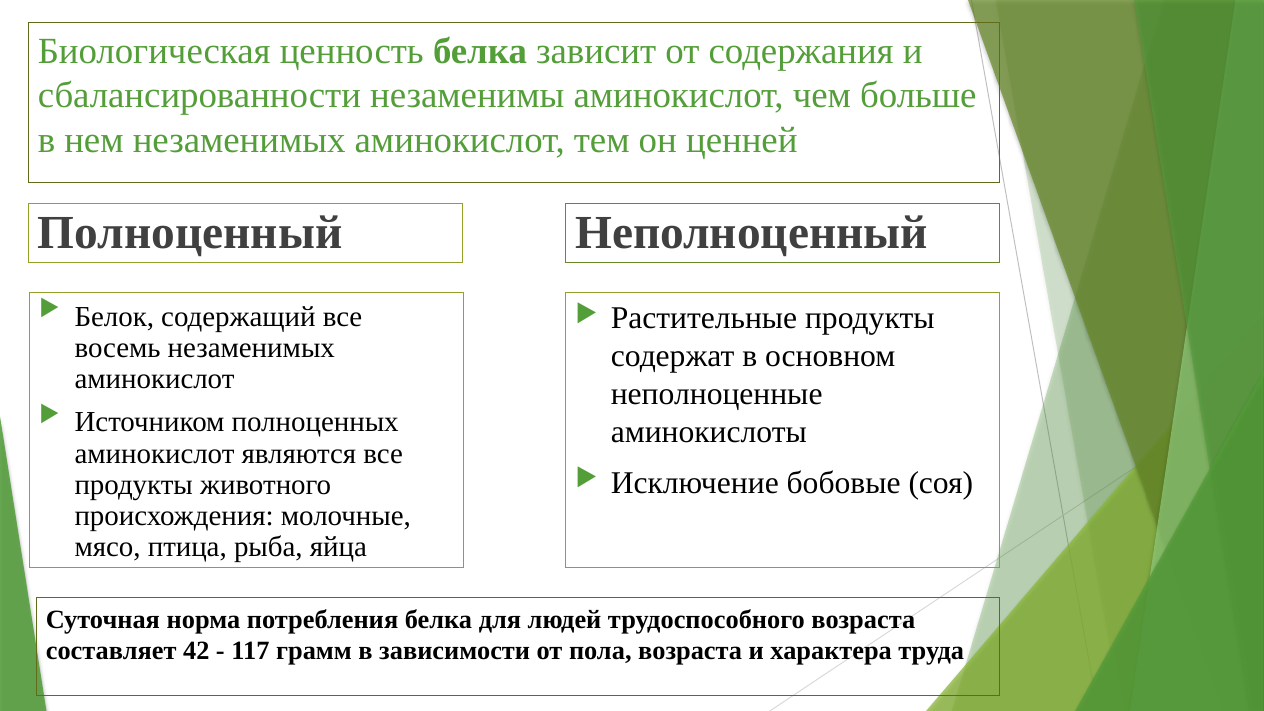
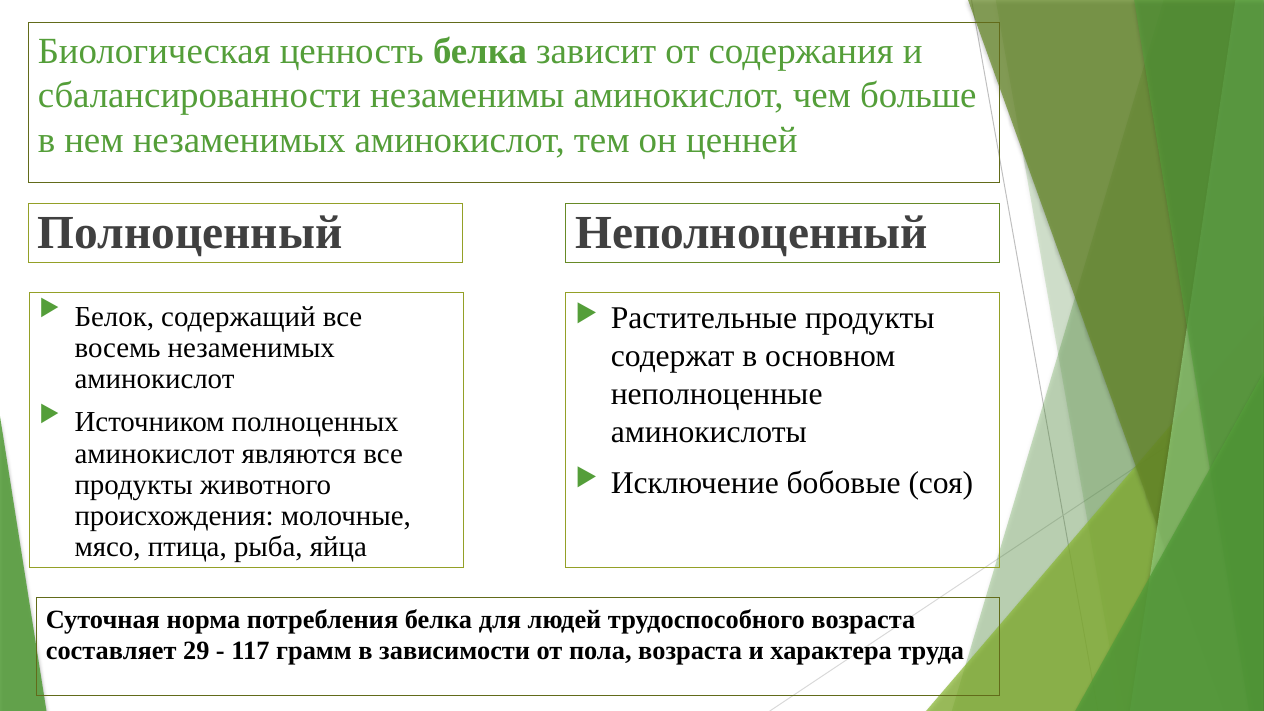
42: 42 -> 29
